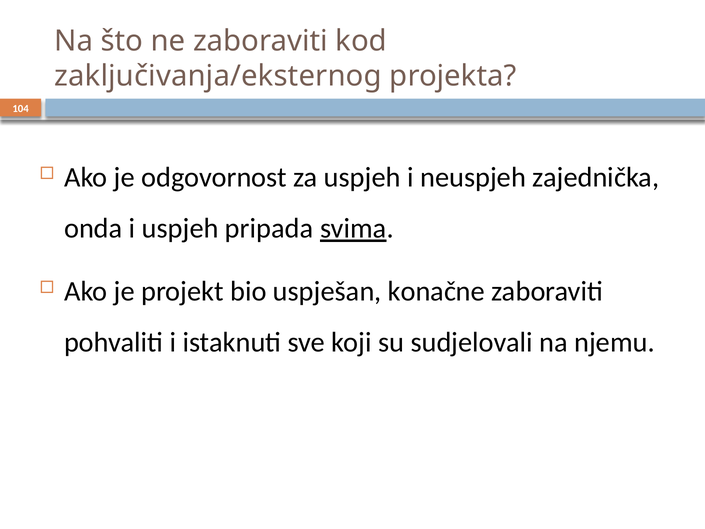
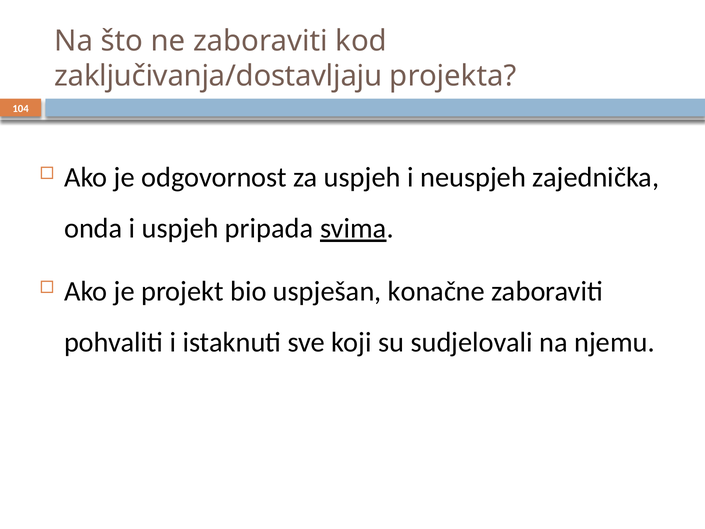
zaključivanja/eksternog: zaključivanja/eksternog -> zaključivanja/dostavljaju
